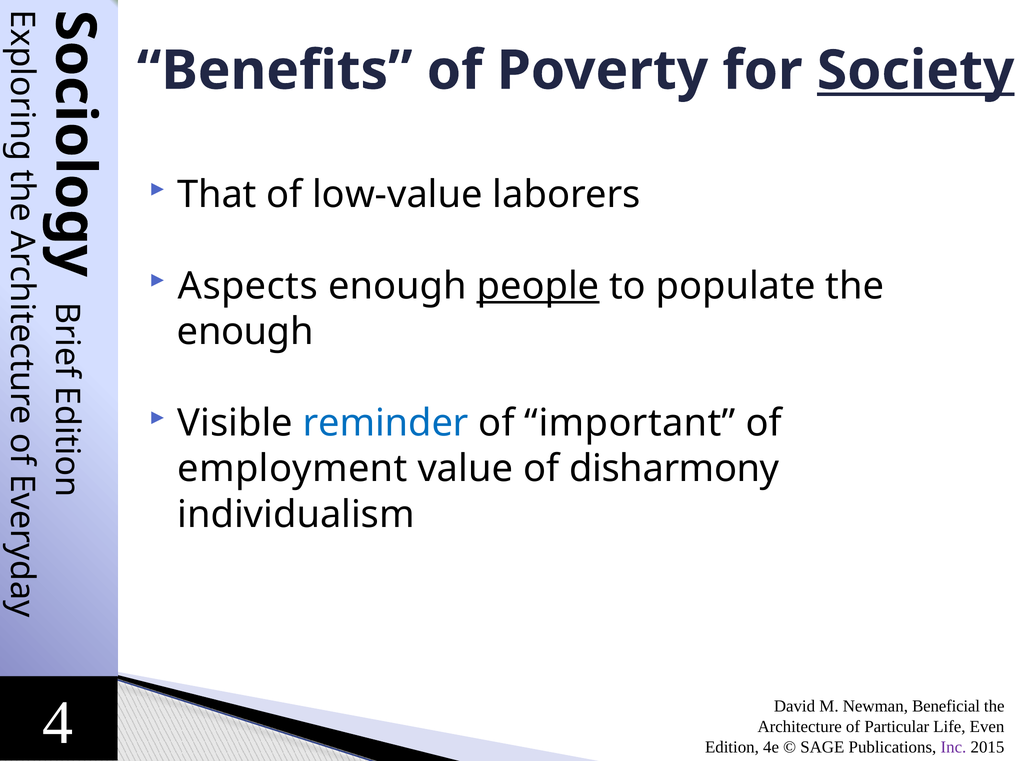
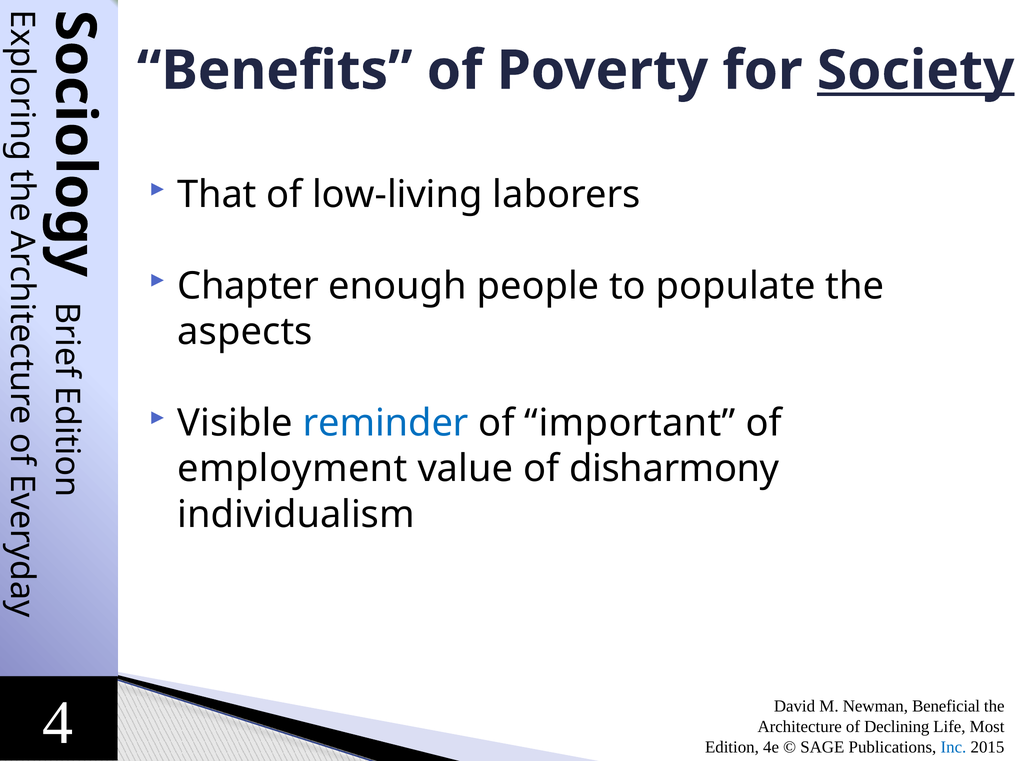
low-value: low-value -> low-living
Aspects: Aspects -> Chapter
people underline: present -> none
enough at (245, 332): enough -> aspects
Particular: Particular -> Declining
Even: Even -> Most
Inc colour: purple -> blue
